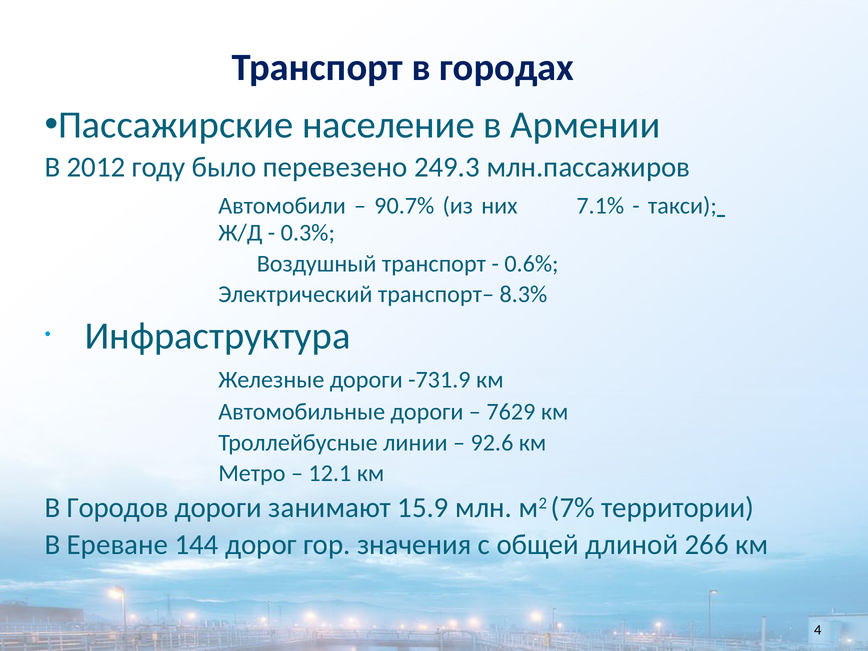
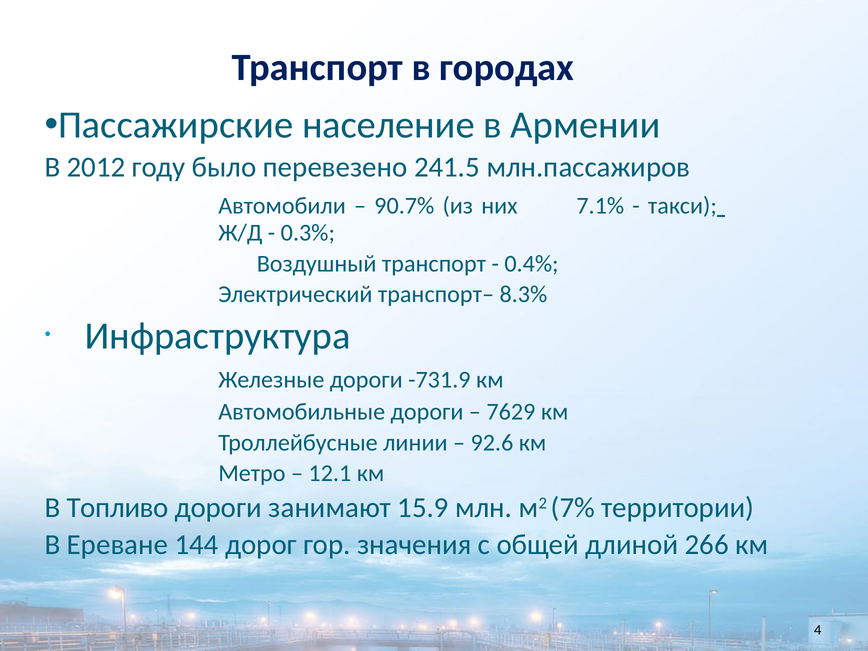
249.3: 249.3 -> 241.5
0.6%: 0.6% -> 0.4%
Городов: Городов -> Топливо
